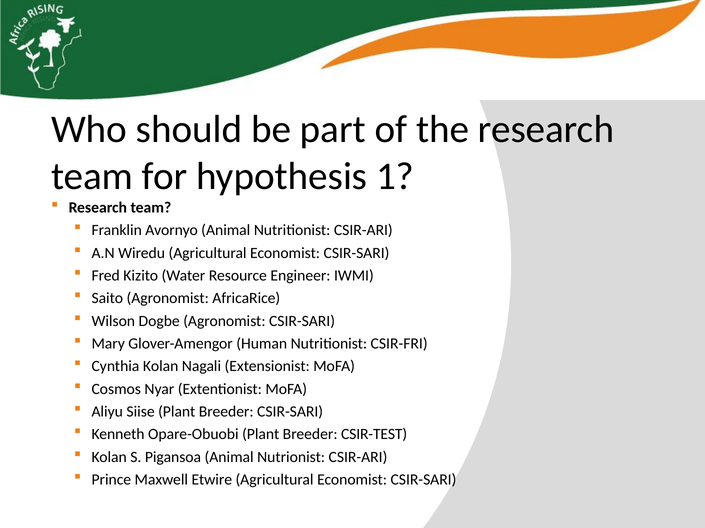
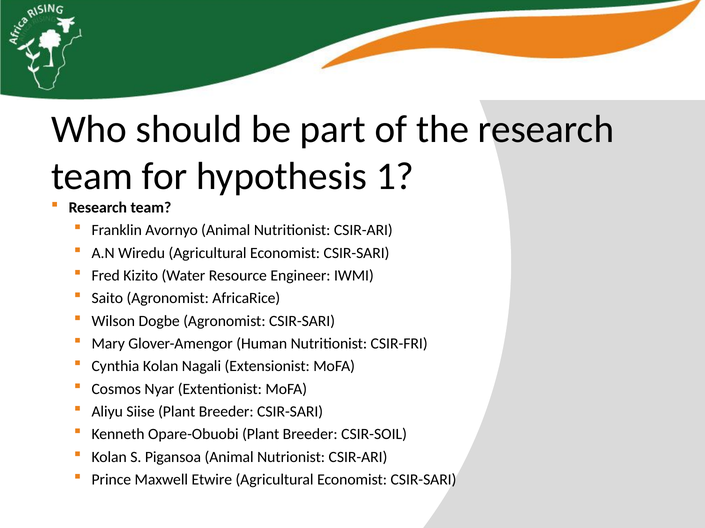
CSIR-TEST: CSIR-TEST -> CSIR-SOIL
